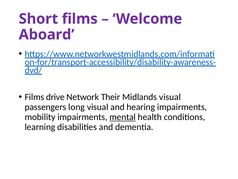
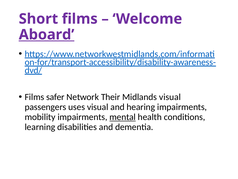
Aboard underline: none -> present
drive: drive -> safer
long: long -> uses
